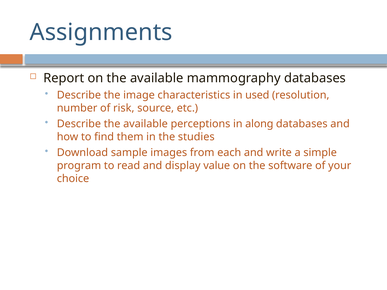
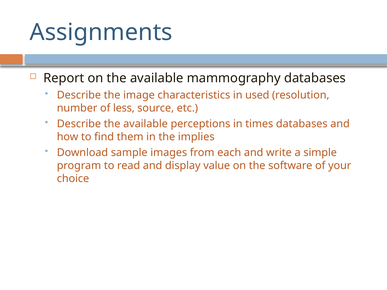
risk: risk -> less
along: along -> times
studies: studies -> implies
